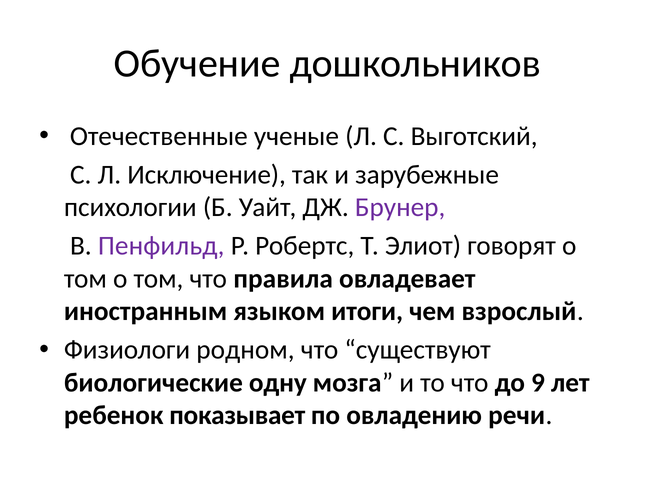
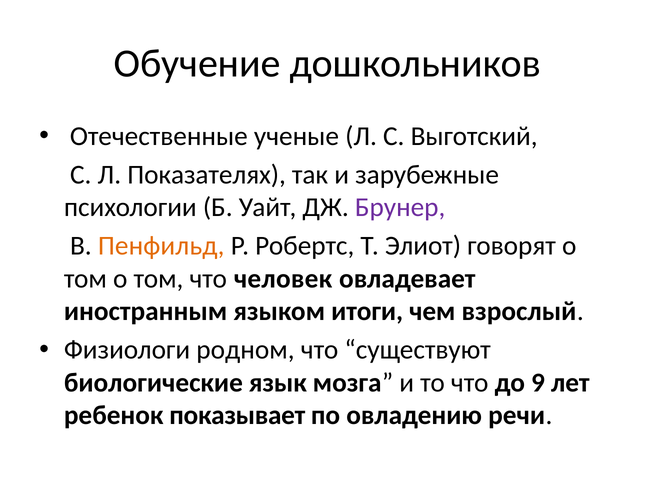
Исключение: Исключение -> Показателях
Пенфильд colour: purple -> orange
правила: правила -> человек
одну: одну -> язык
